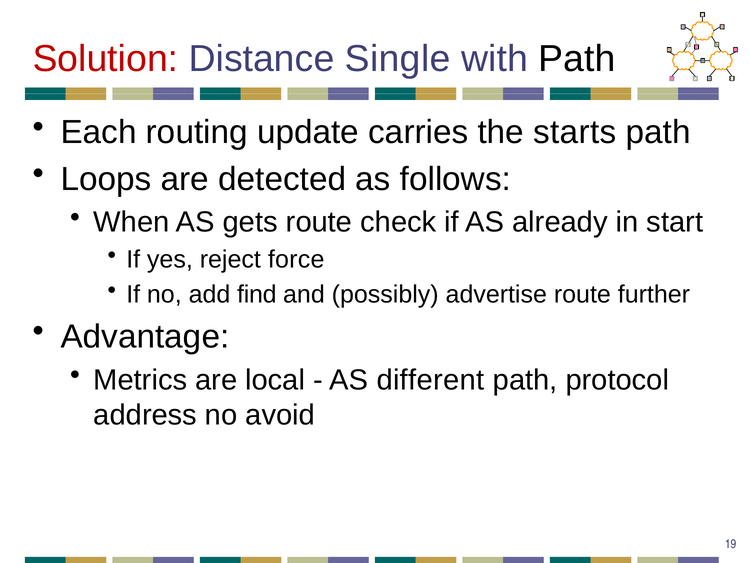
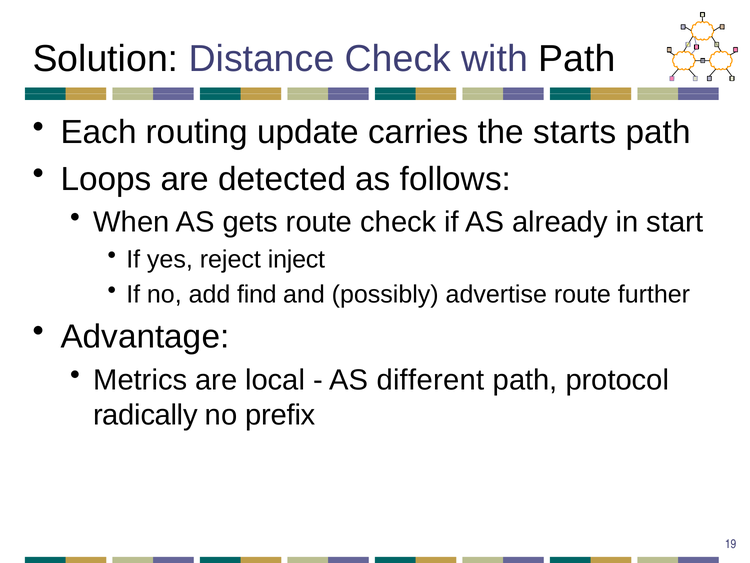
Solution colour: red -> black
Distance Single: Single -> Check
force: force -> inject
address: address -> radically
avoid: avoid -> prefix
